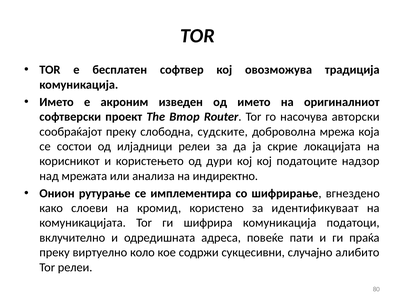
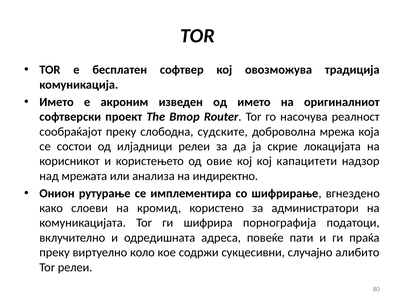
авторски: авторски -> реалност
дури: дури -> овие
податоците: податоците -> капацитети
идентификуваат: идентификуваат -> администратори
шифрира комуникација: комуникација -> порнографија
